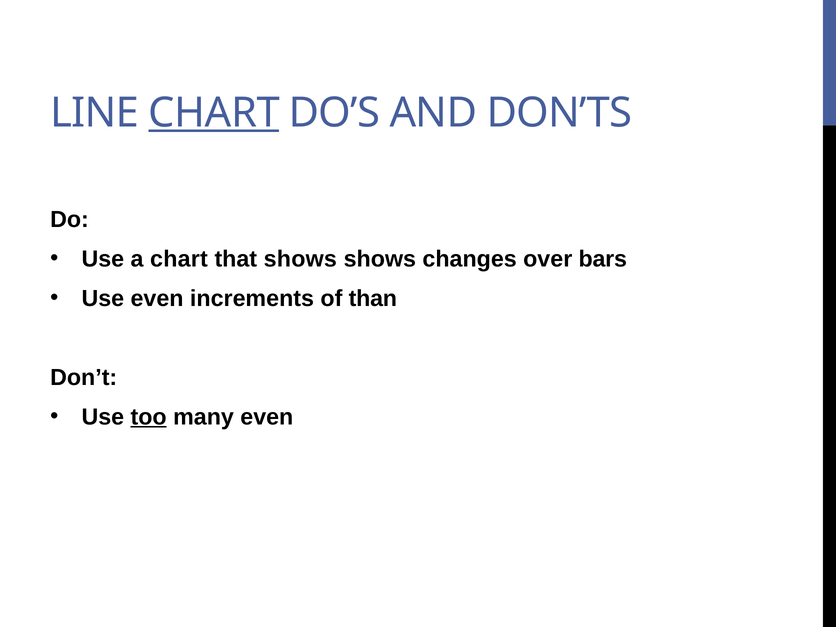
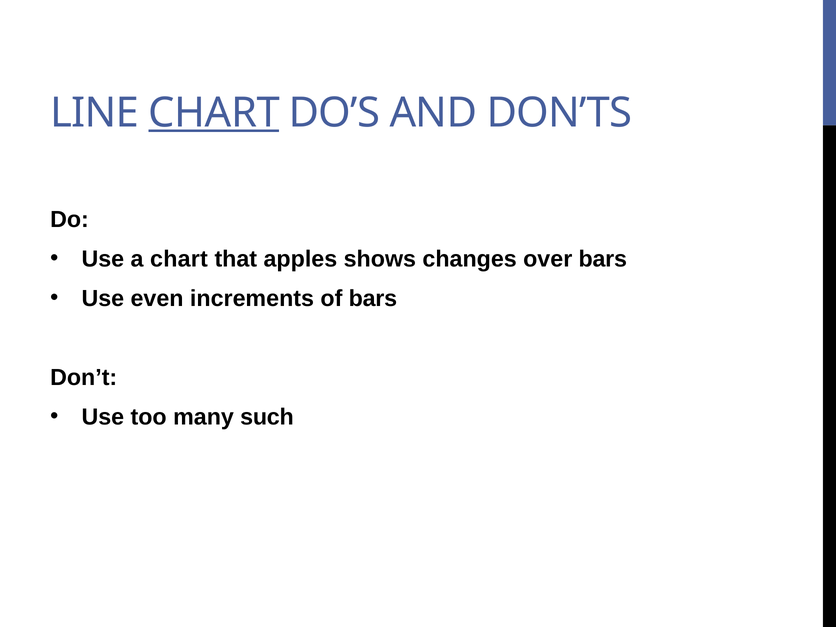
that shows: shows -> apples
of than: than -> bars
too underline: present -> none
many even: even -> such
